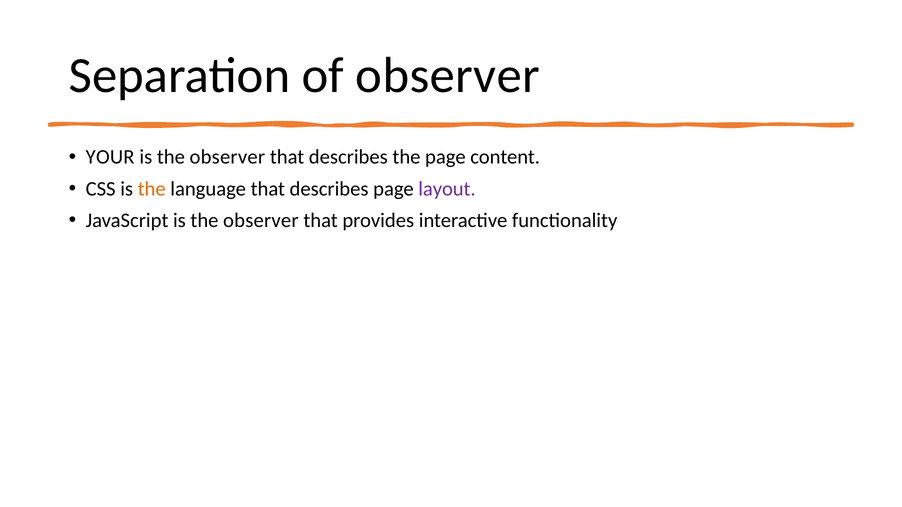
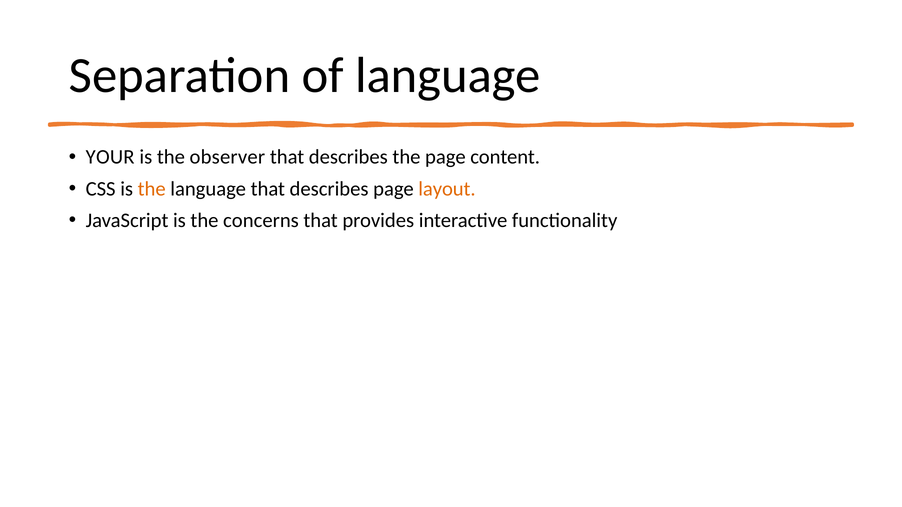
of observer: observer -> language
layout colour: purple -> orange
JavaScript is the observer: observer -> concerns
